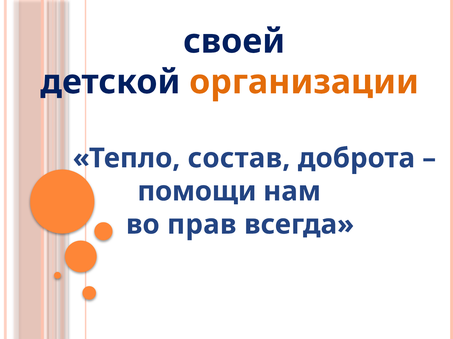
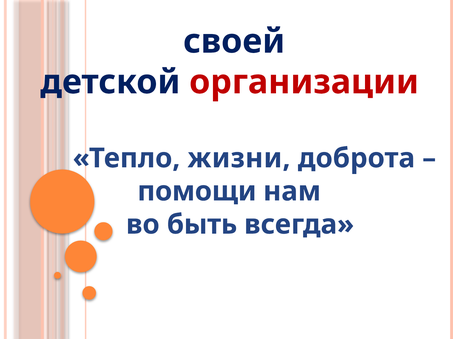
организации colour: orange -> red
состав: состав -> жизни
прав: прав -> быть
